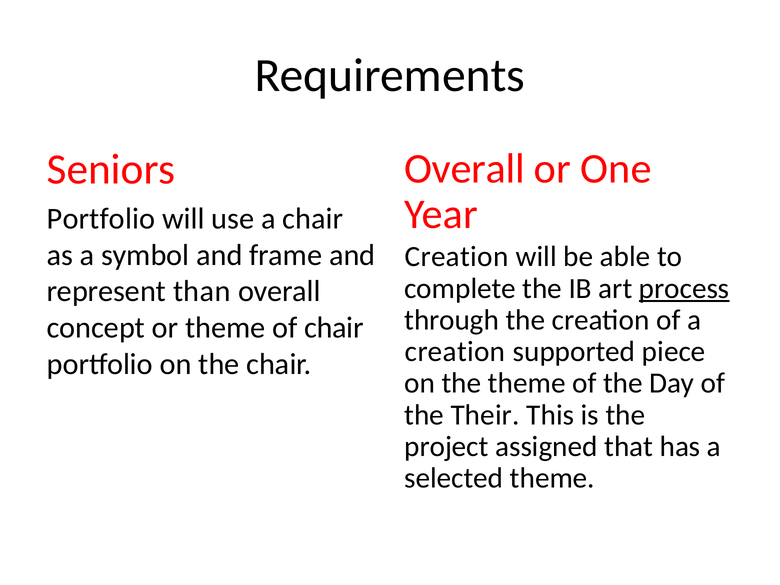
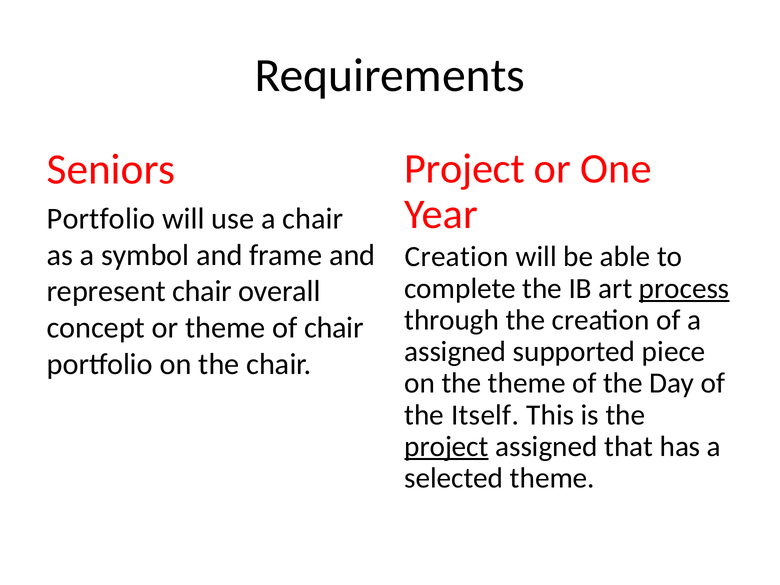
Overall at (465, 169): Overall -> Project
represent than: than -> chair
creation at (455, 352): creation -> assigned
Their: Their -> Itself
project at (446, 447) underline: none -> present
